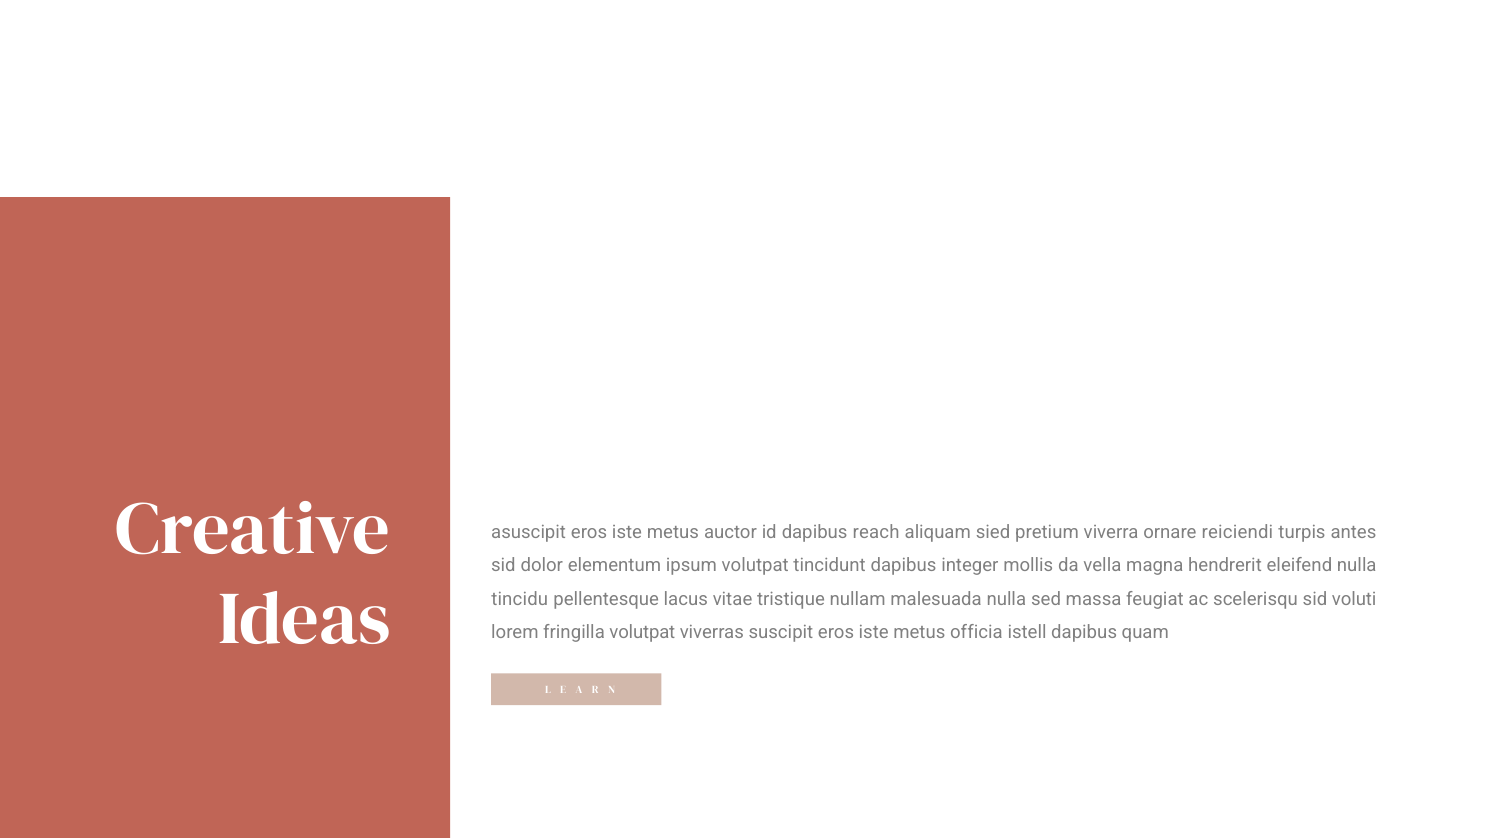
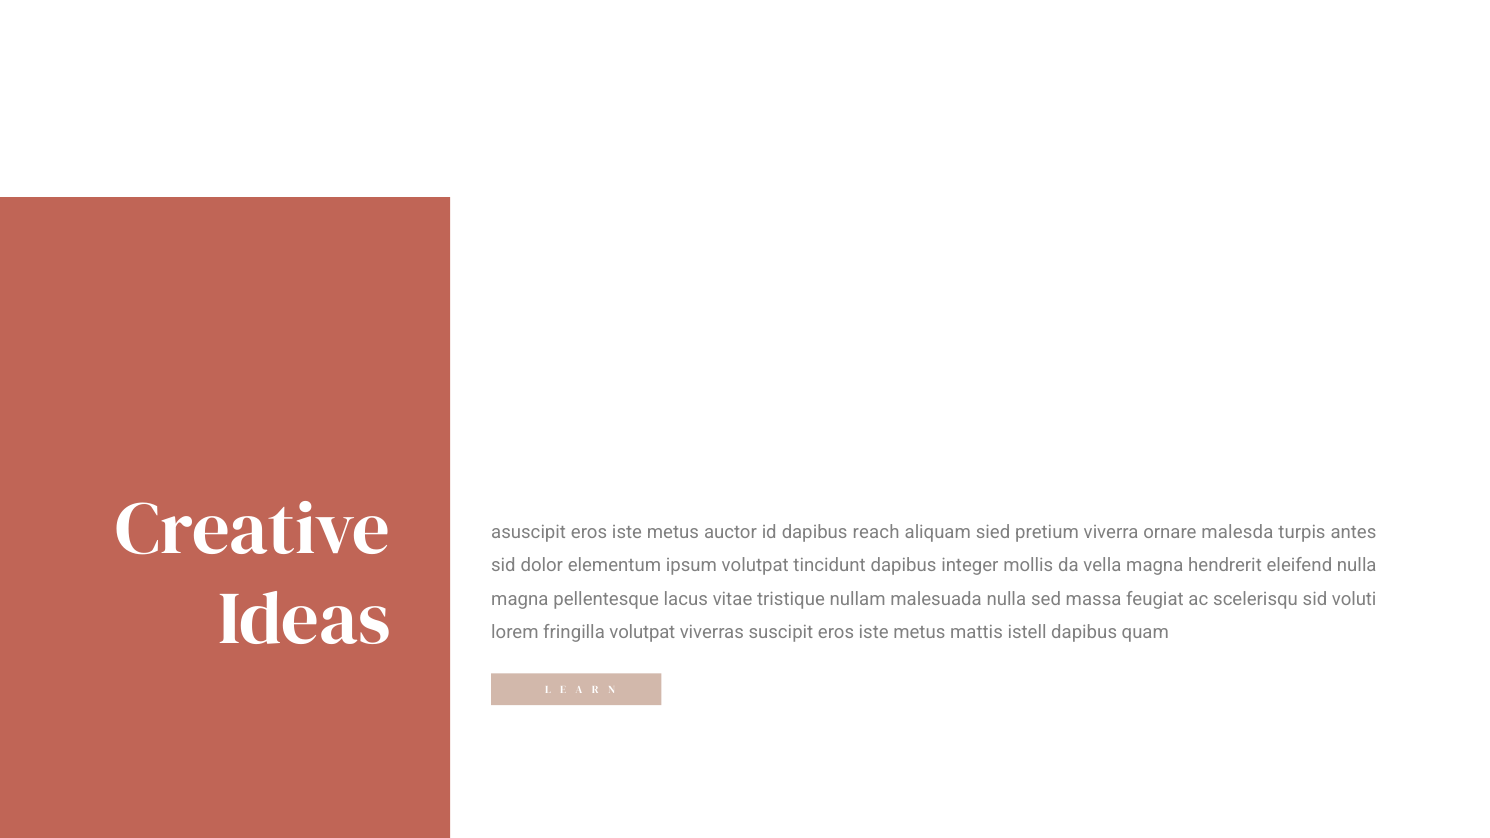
reiciendi: reiciendi -> malesda
tincidu at (520, 599): tincidu -> magna
officia: officia -> mattis
